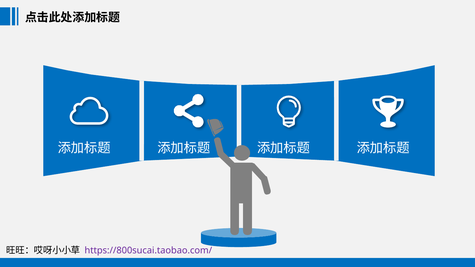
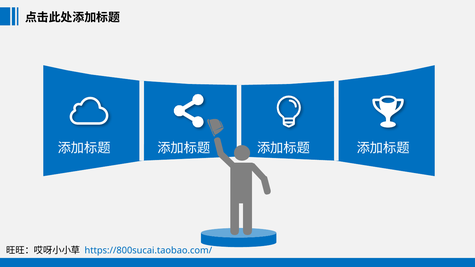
https://800sucai.taobao.com/ colour: purple -> blue
